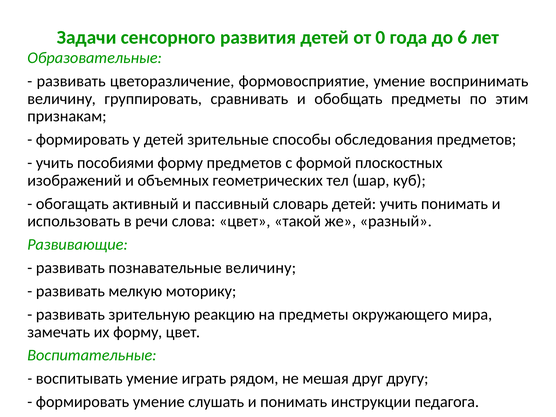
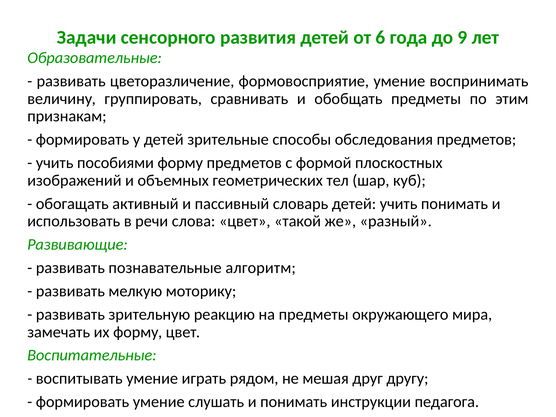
0: 0 -> 6
6: 6 -> 9
познавательные величину: величину -> алгоритм
